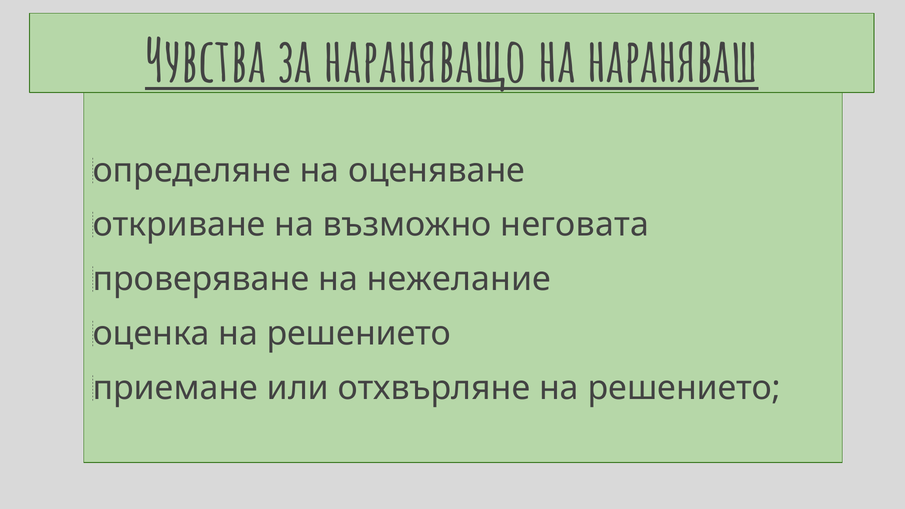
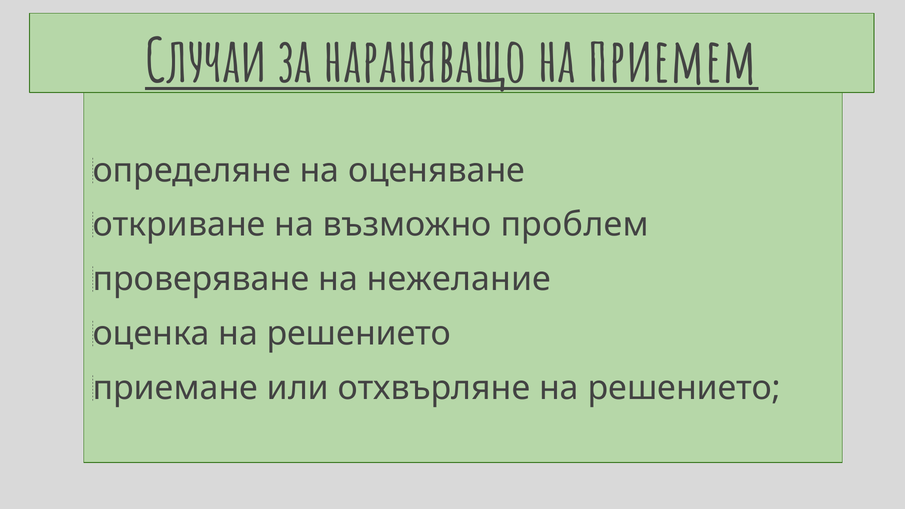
Чувства: Чувства -> Случаи
нараняваш: нараняваш -> приемем
неговата: неговата -> проблем
